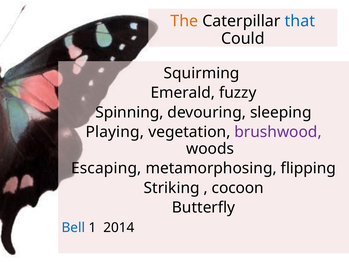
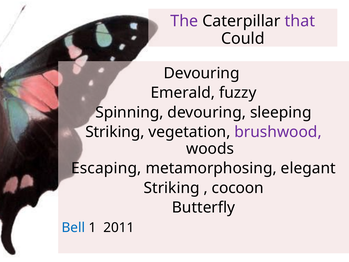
The colour: orange -> purple
that colour: blue -> purple
Squirming at (202, 73): Squirming -> Devouring
Playing at (115, 132): Playing -> Striking
flipping: flipping -> elegant
2014: 2014 -> 2011
